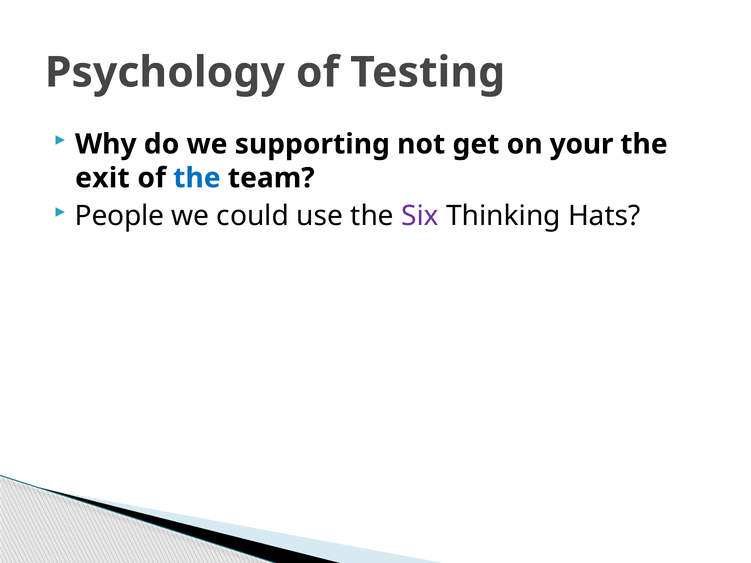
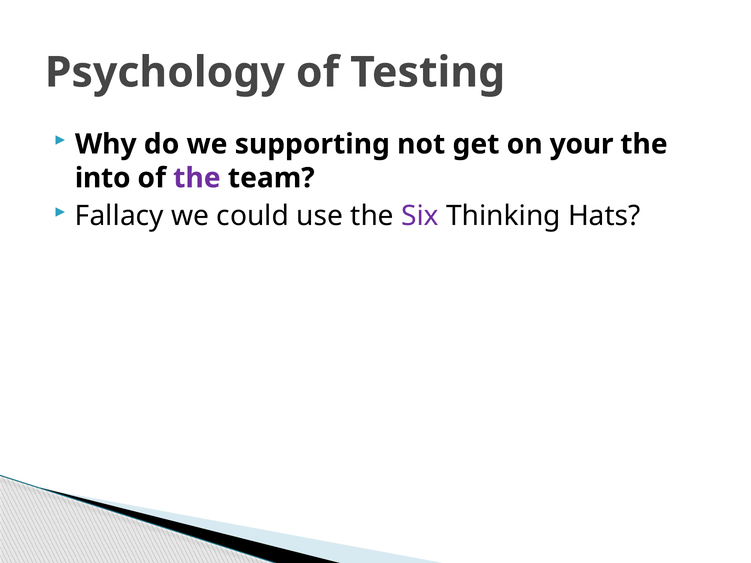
exit: exit -> into
the at (197, 178) colour: blue -> purple
People: People -> Fallacy
